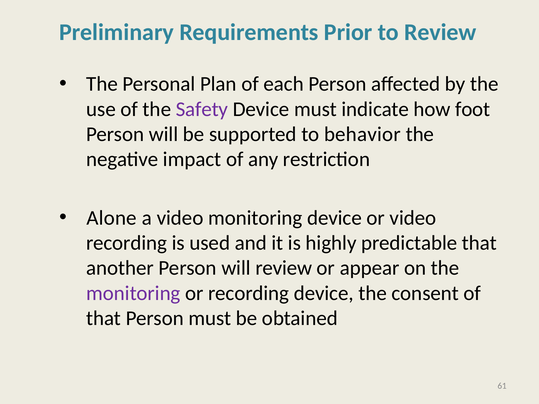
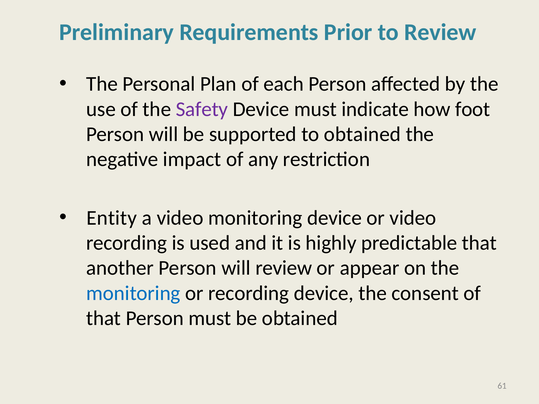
to behavior: behavior -> obtained
Alone: Alone -> Entity
monitoring at (133, 293) colour: purple -> blue
